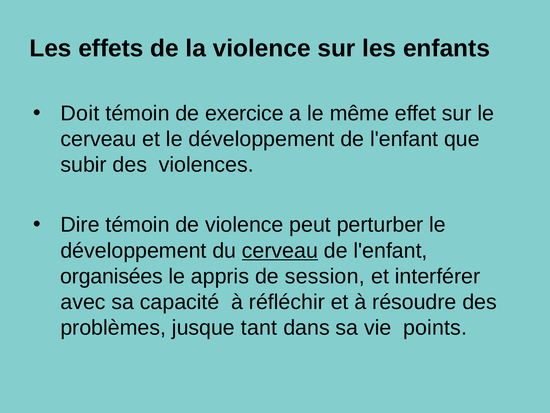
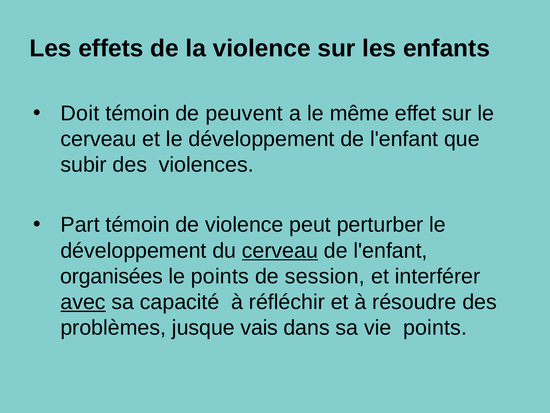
exercice: exercice -> peuvent
Dire: Dire -> Part
le appris: appris -> points
avec underline: none -> present
tant: tant -> vais
